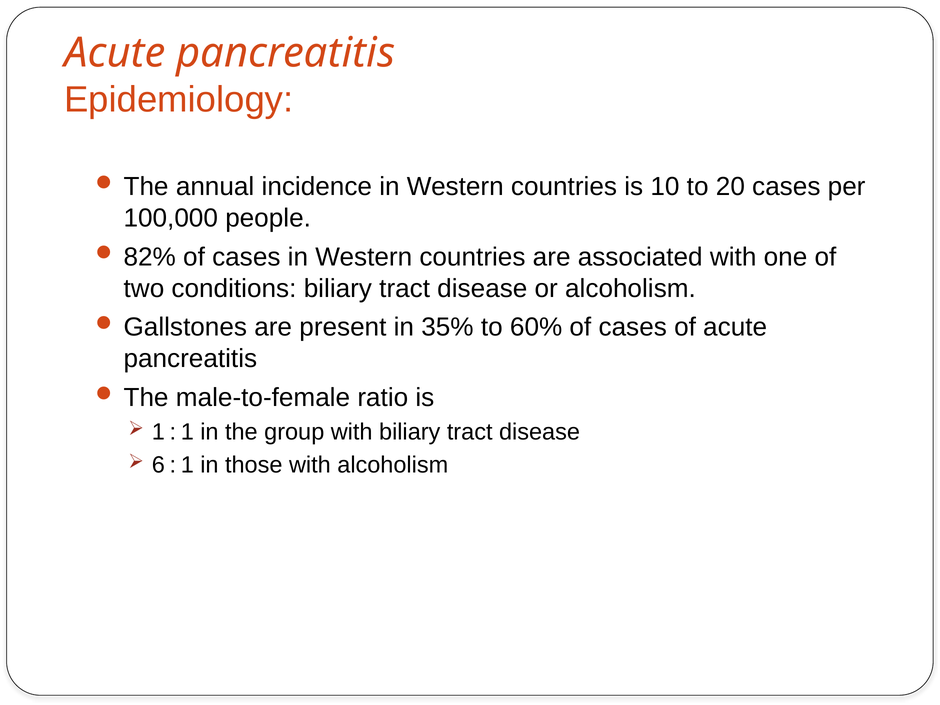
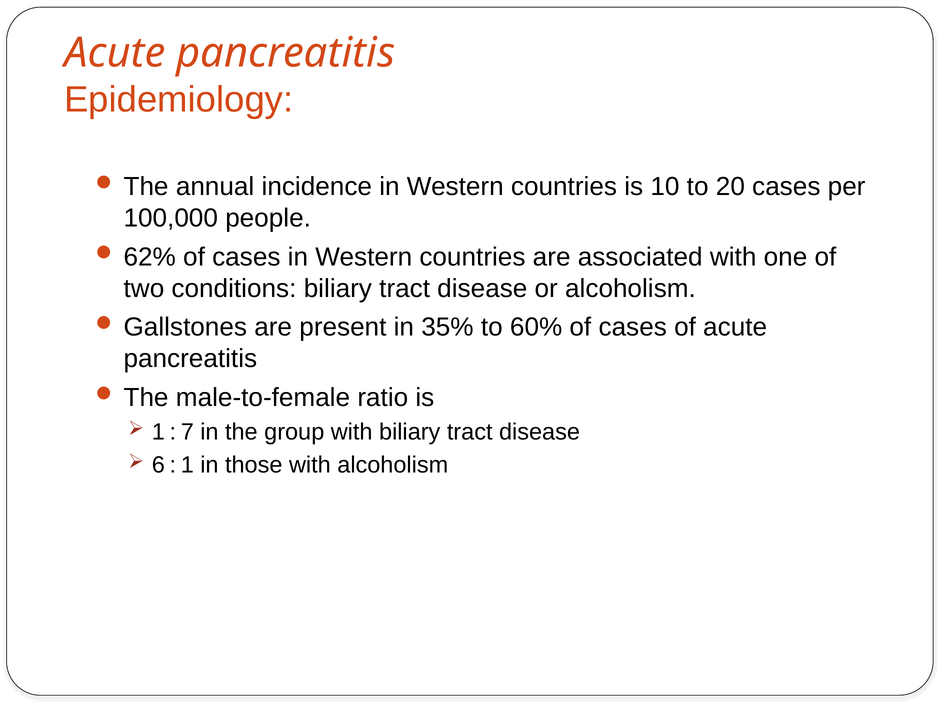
82%: 82% -> 62%
1 at (187, 432): 1 -> 7
